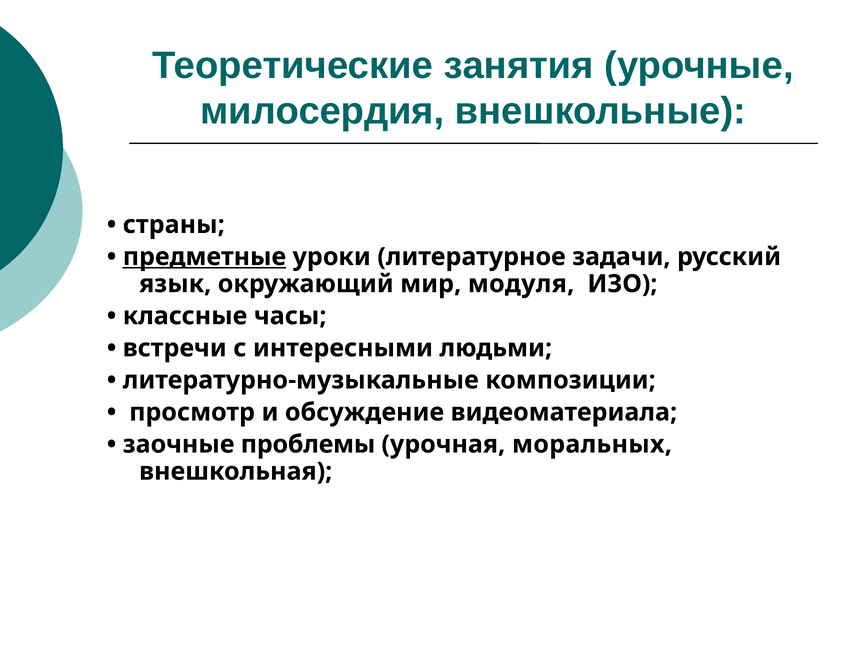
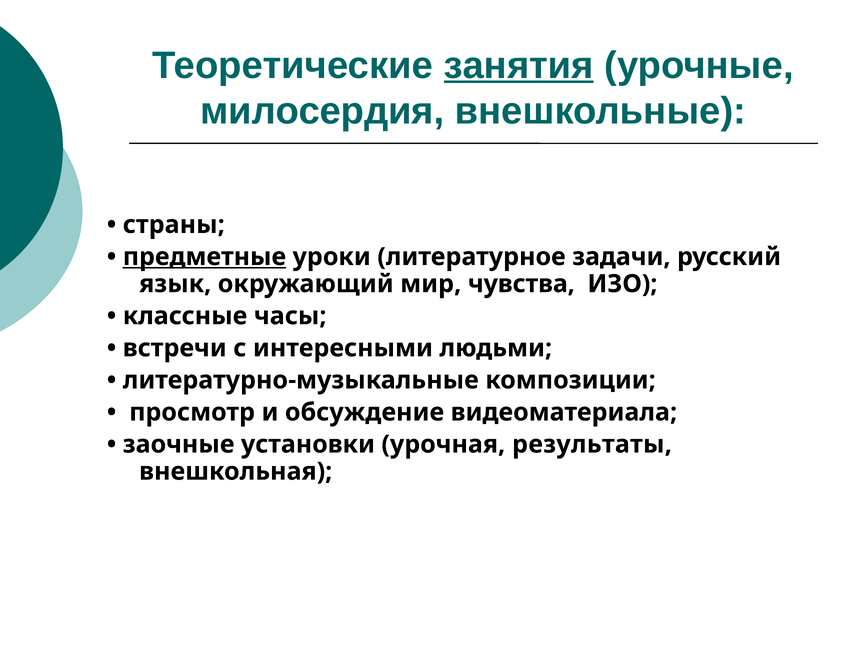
занятия underline: none -> present
модуля: модуля -> чувства
проблемы: проблемы -> установки
моральных: моральных -> результаты
